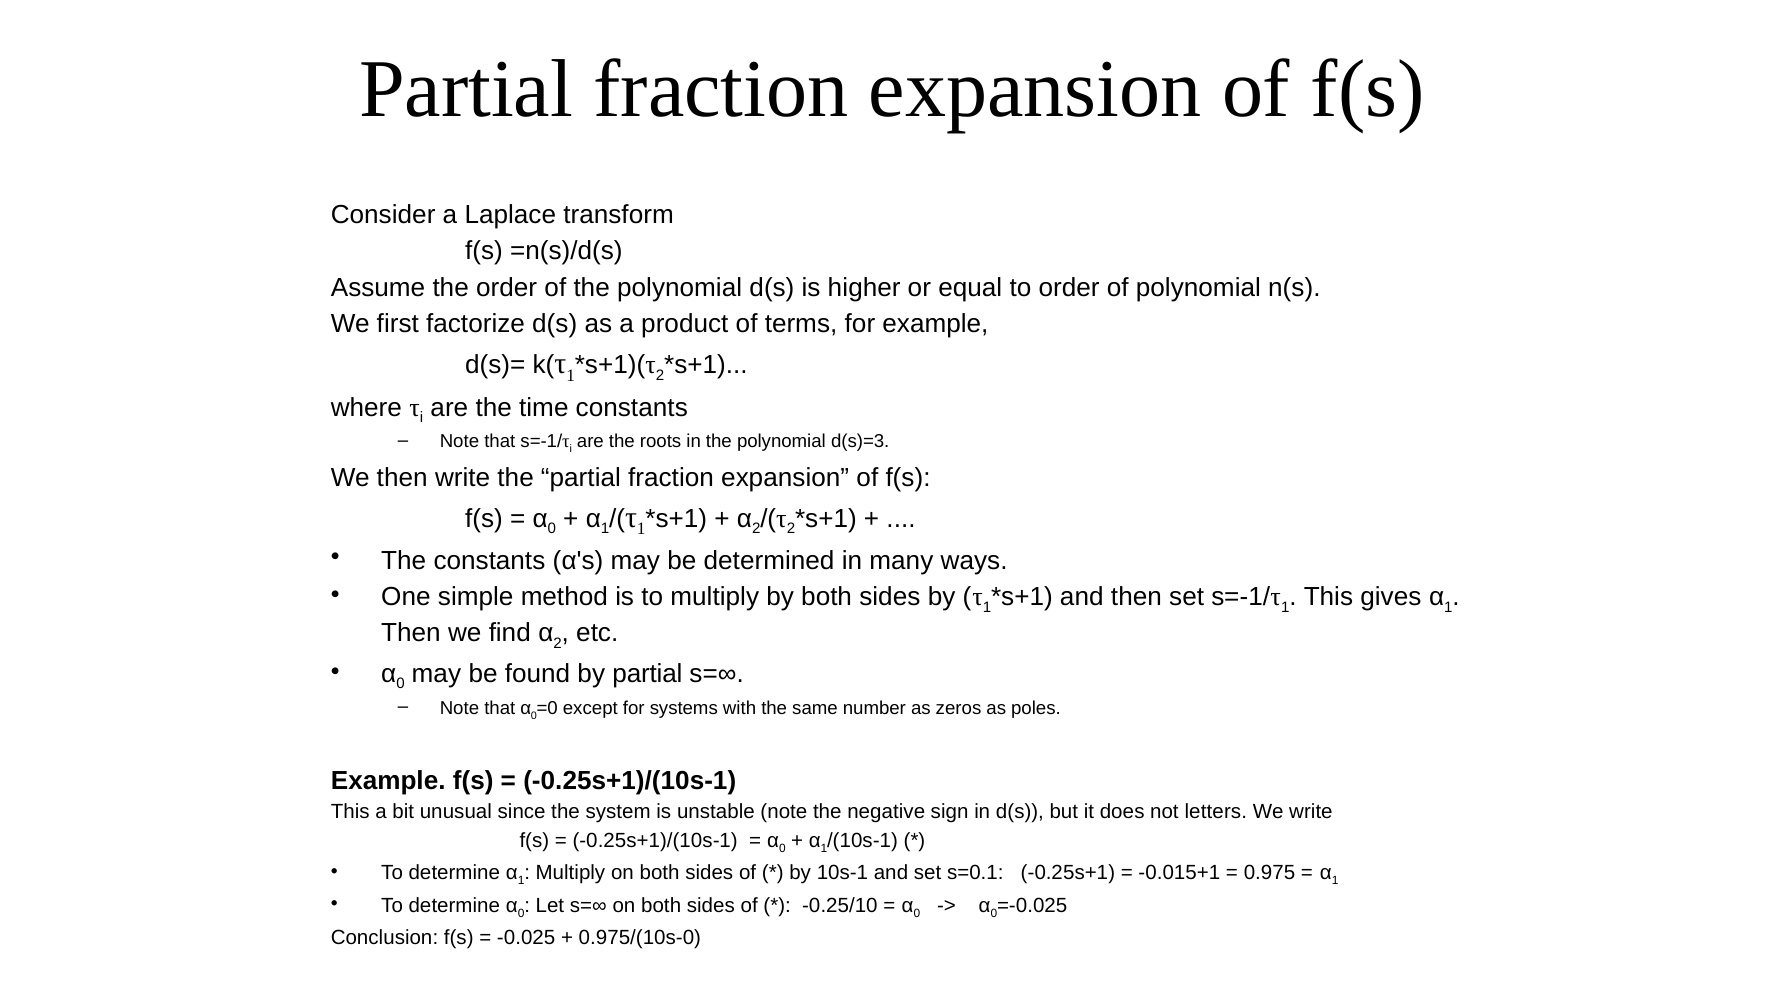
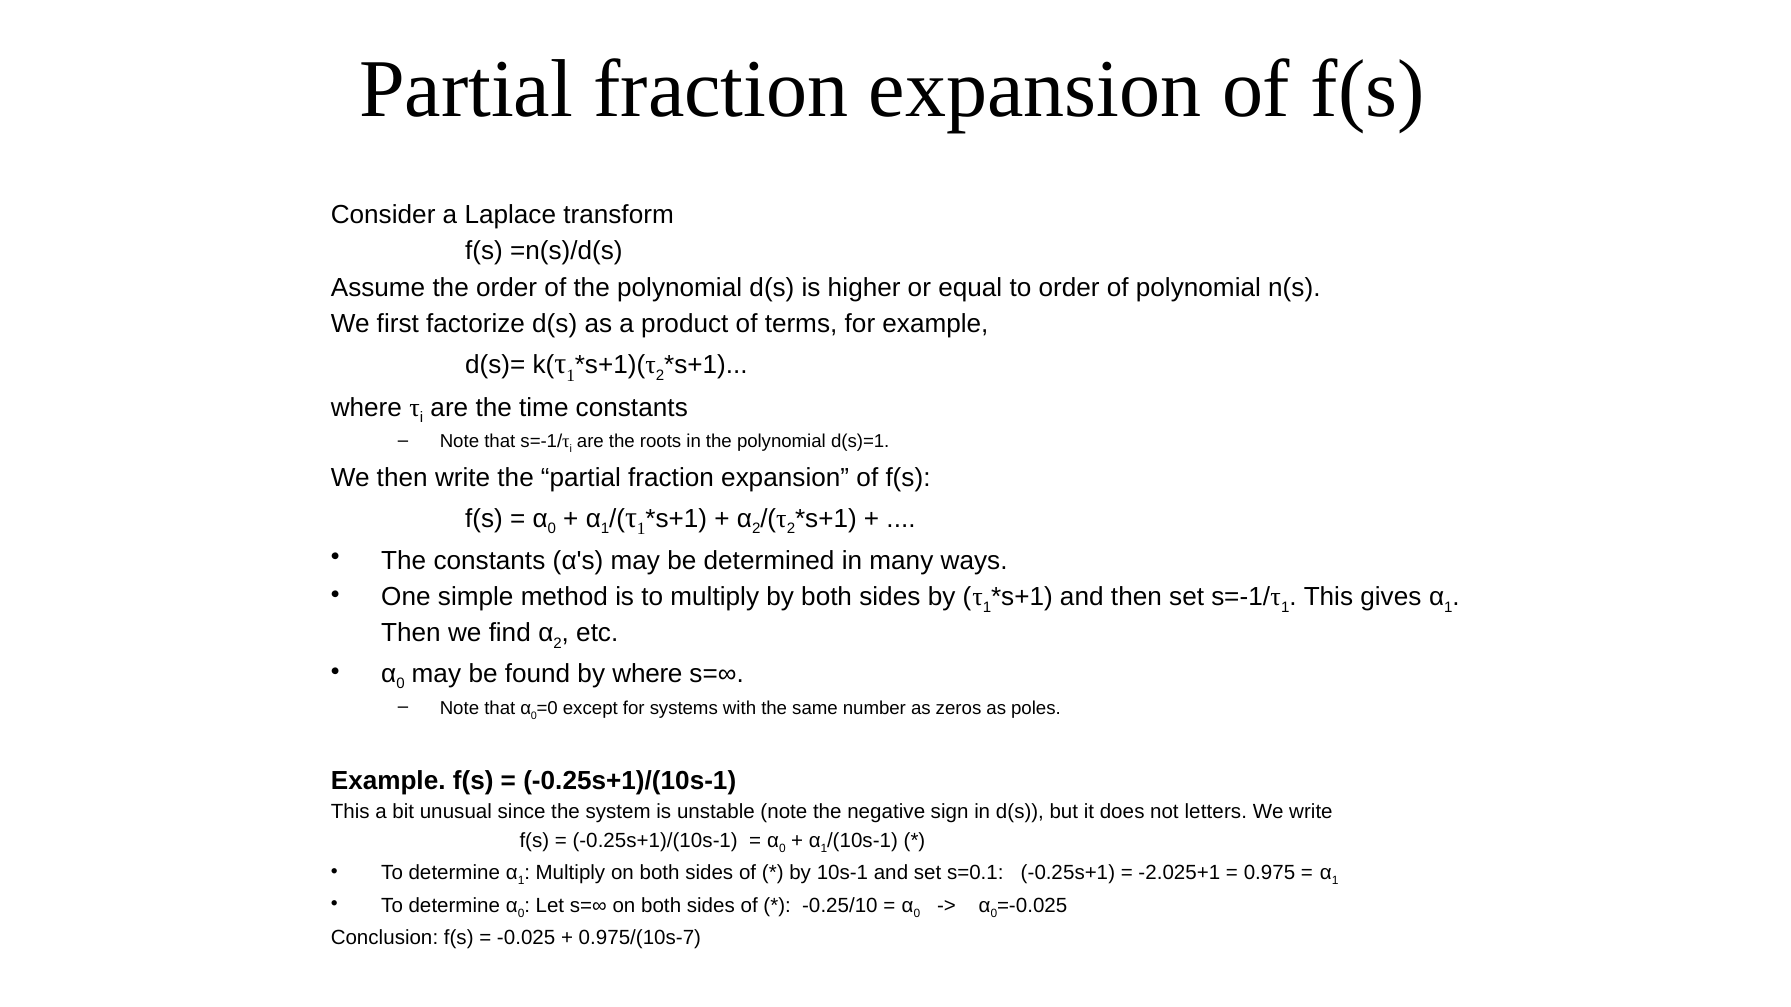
d(s)=3: d(s)=3 -> d(s)=1
by partial: partial -> where
-0.015+1: -0.015+1 -> -2.025+1
0.975/(10s-0: 0.975/(10s-0 -> 0.975/(10s-7
